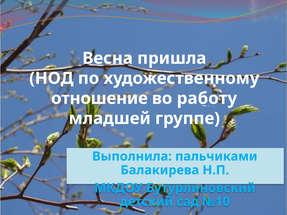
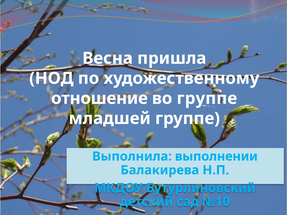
во работу: работу -> группе
пальчиками: пальчиками -> выполнении
